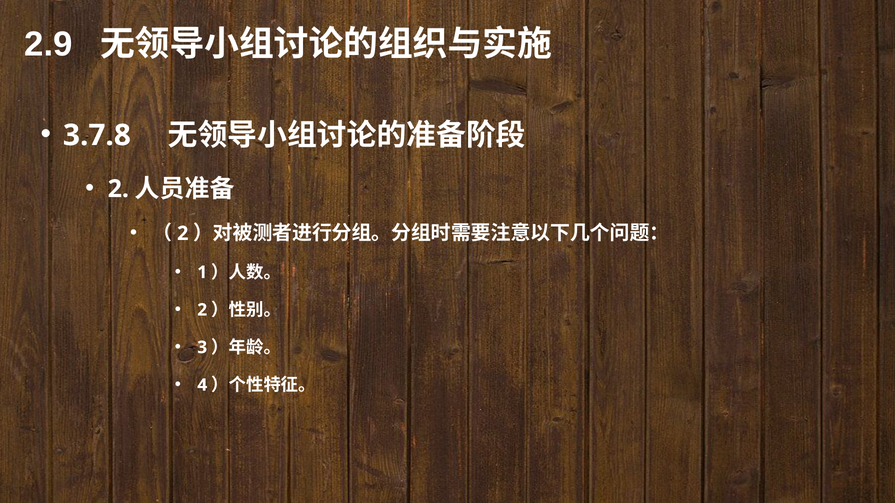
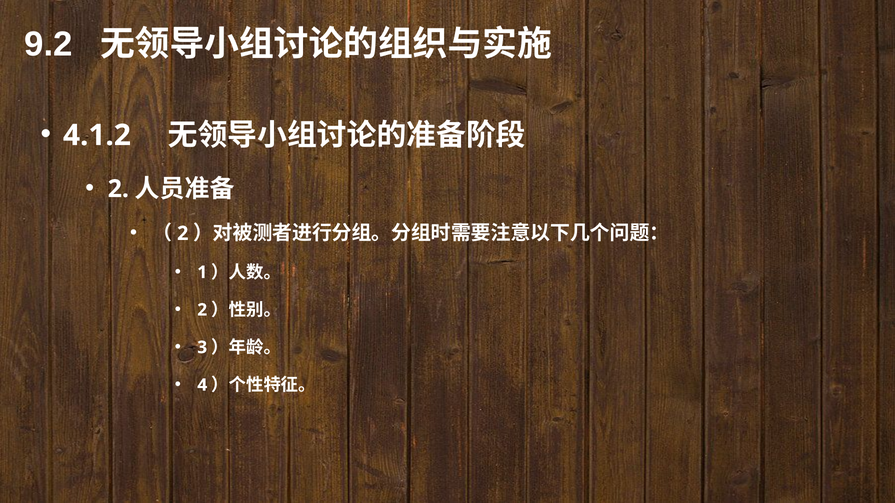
2.9: 2.9 -> 9.2
3.7.8: 3.7.8 -> 4.1.2
